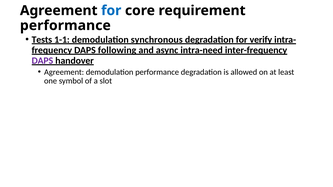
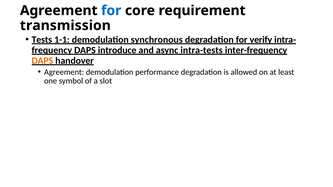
performance at (65, 26): performance -> transmission
following: following -> introduce
intra-need: intra-need -> intra-tests
DAPS at (42, 61) colour: purple -> orange
